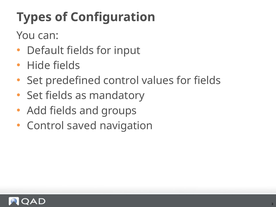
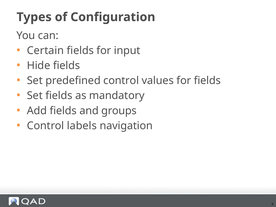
Default: Default -> Certain
saved: saved -> labels
